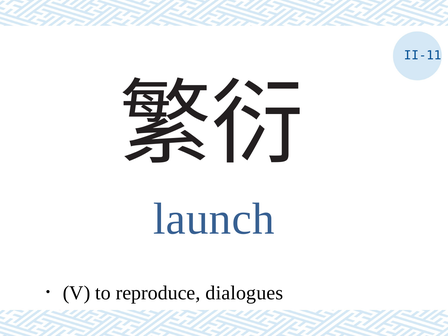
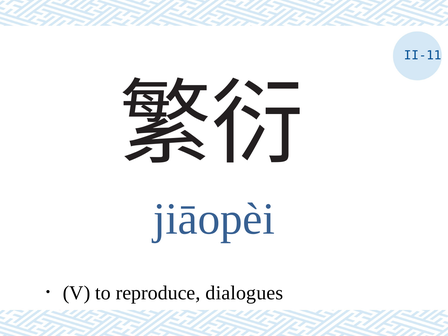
launch: launch -> jiāopèi
